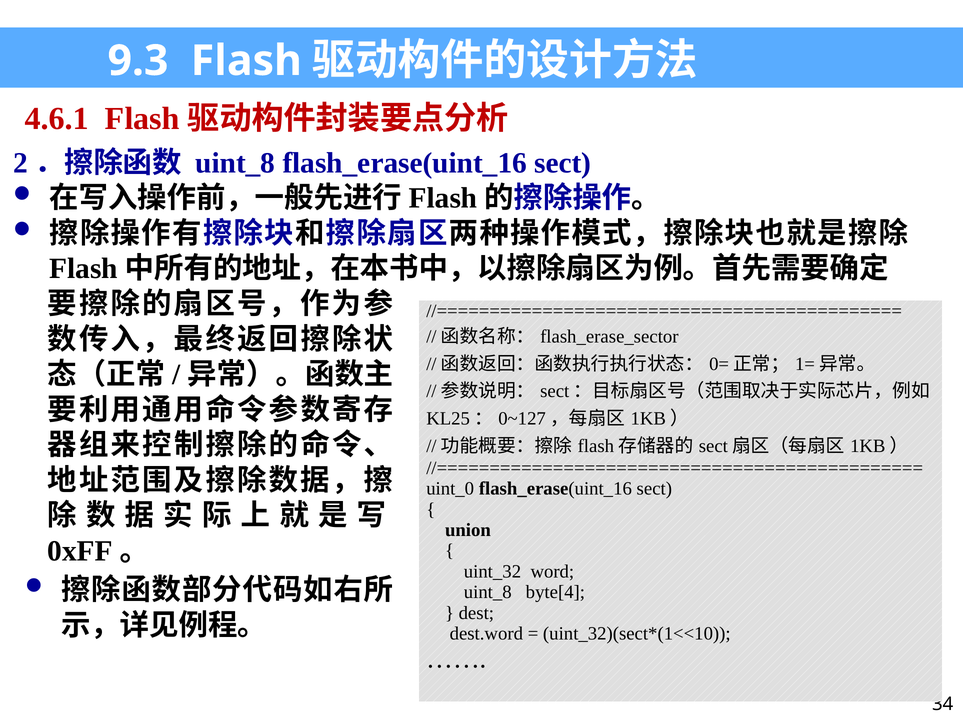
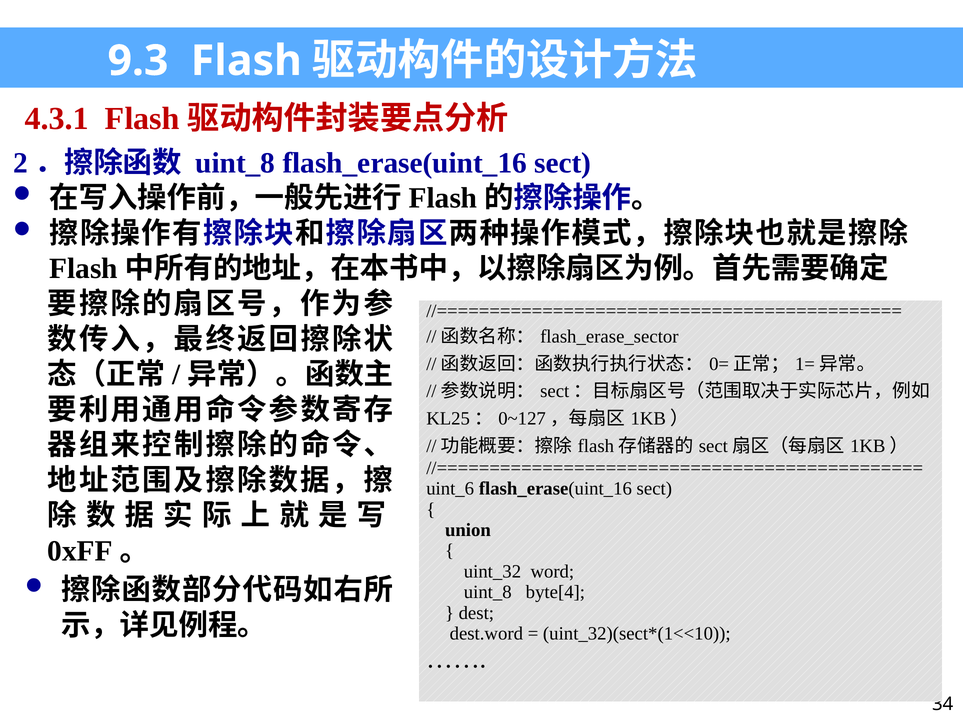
4.6.1: 4.6.1 -> 4.3.1
uint_0: uint_0 -> uint_6
